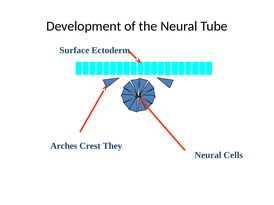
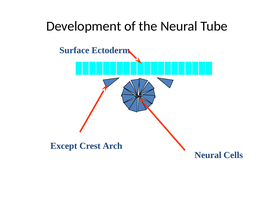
Arches: Arches -> Except
They: They -> Arch
